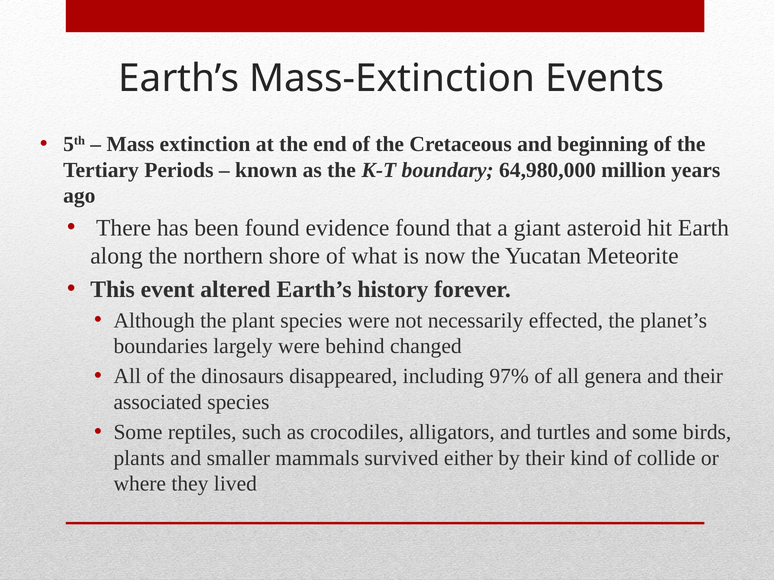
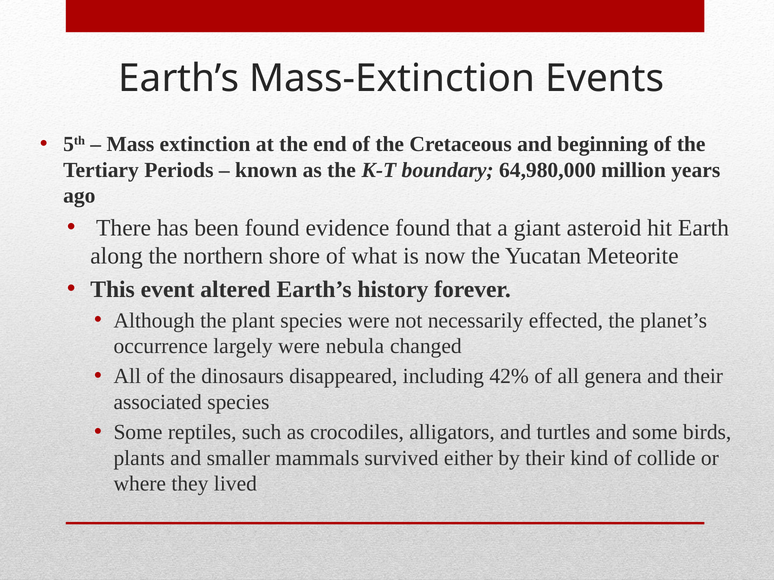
boundaries: boundaries -> occurrence
behind: behind -> nebula
97%: 97% -> 42%
